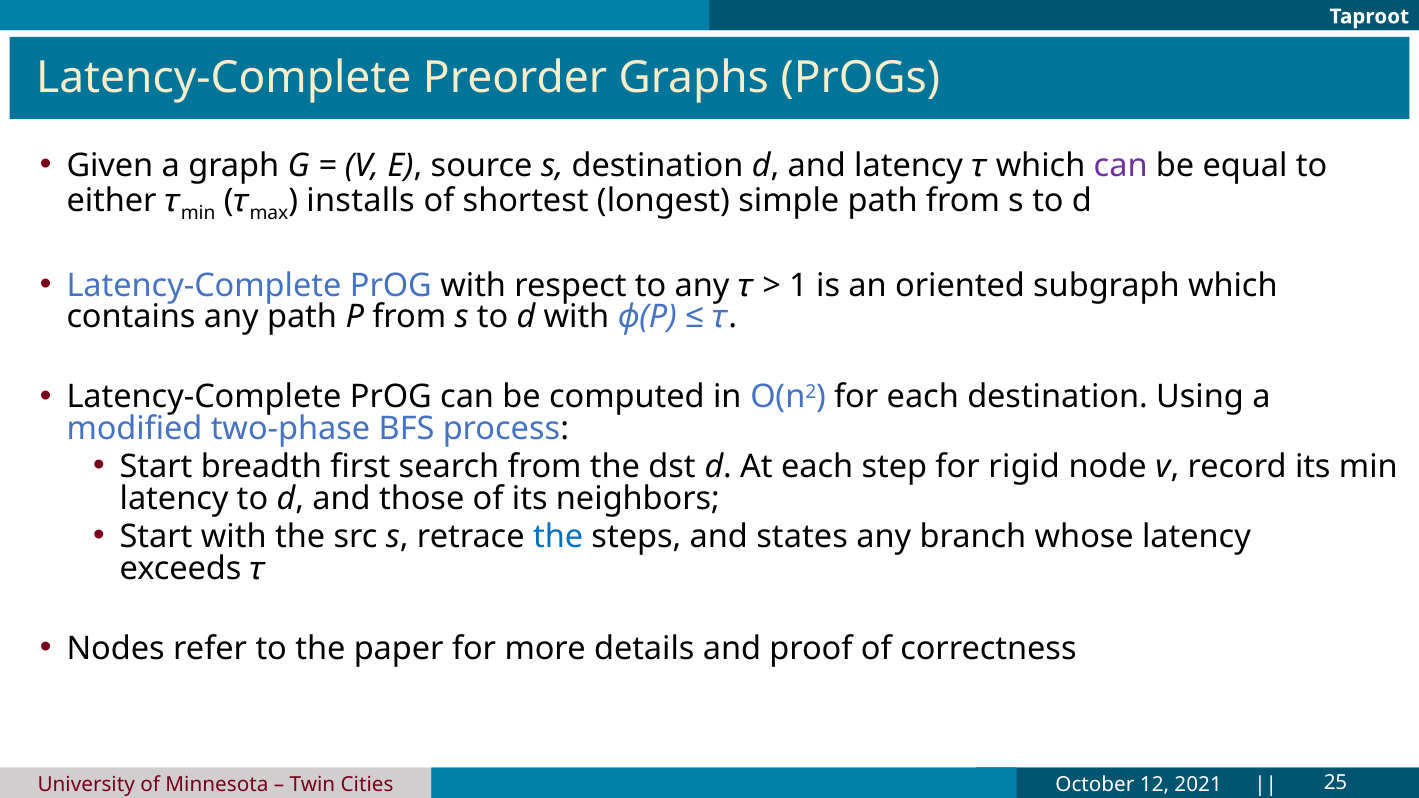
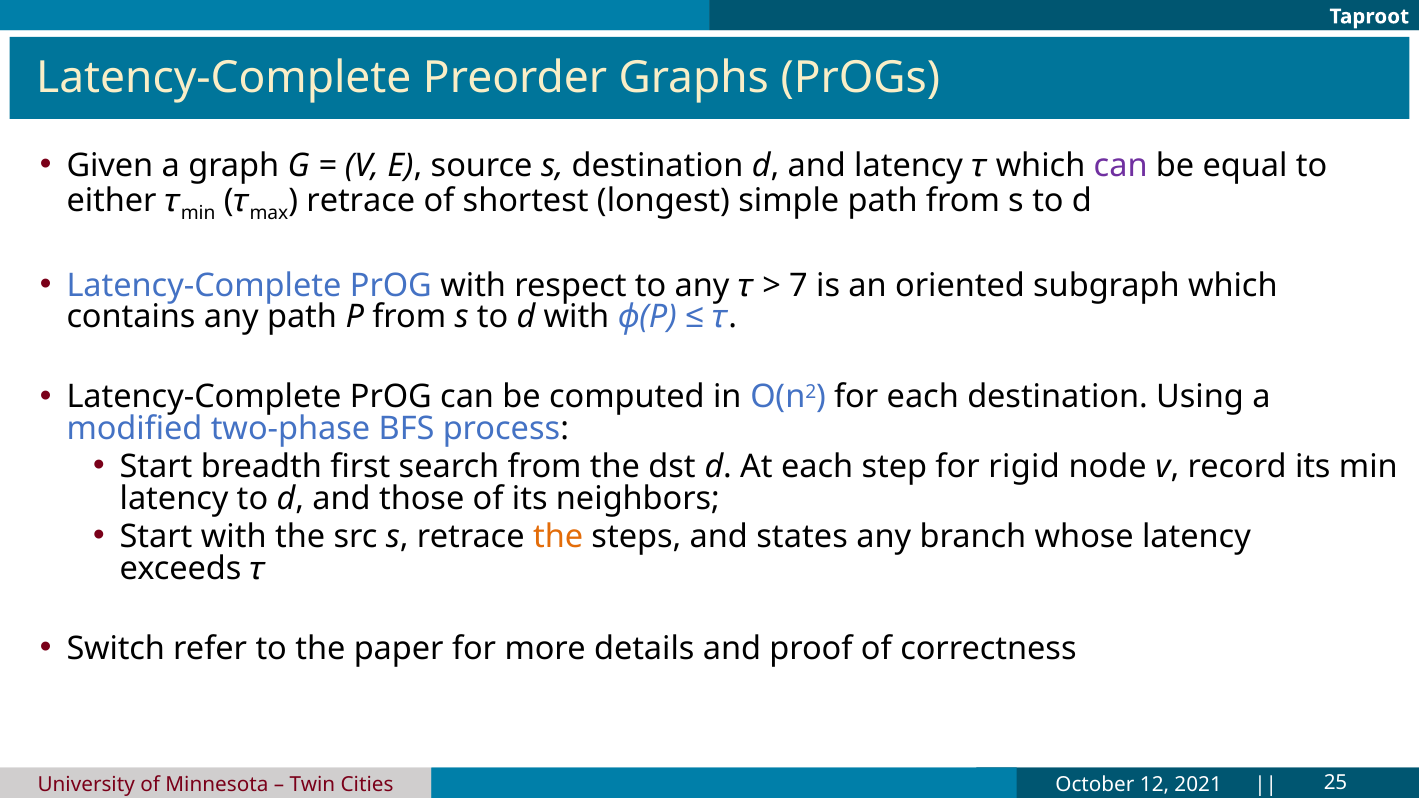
installs at (361, 201): installs -> retrace
1: 1 -> 7
the at (558, 537) colour: blue -> orange
Nodes: Nodes -> Switch
